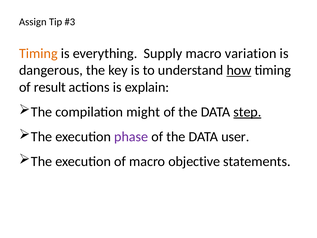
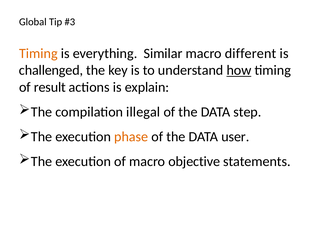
Assign: Assign -> Global
Supply: Supply -> Similar
variation: variation -> different
dangerous: dangerous -> challenged
might: might -> illegal
step underline: present -> none
phase colour: purple -> orange
